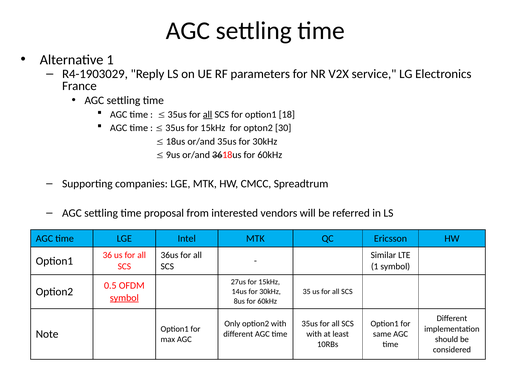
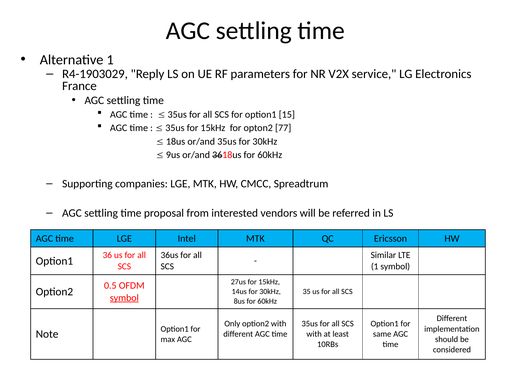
all at (208, 115) underline: present -> none
18: 18 -> 15
30: 30 -> 77
